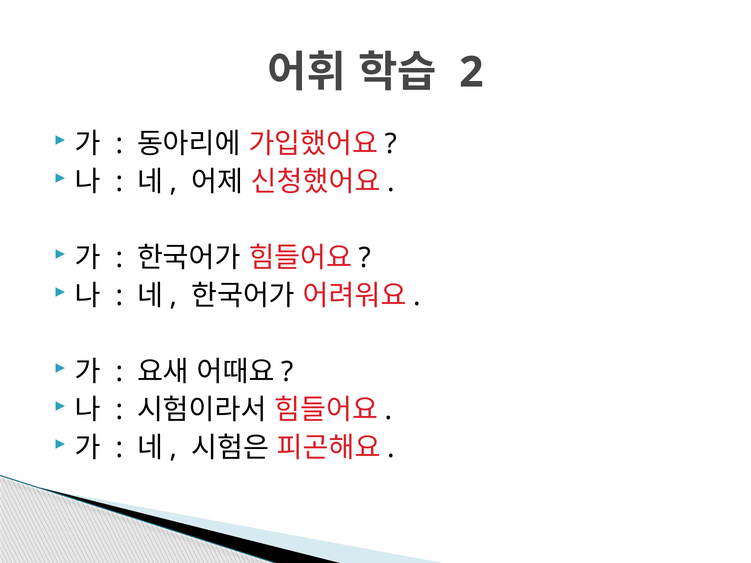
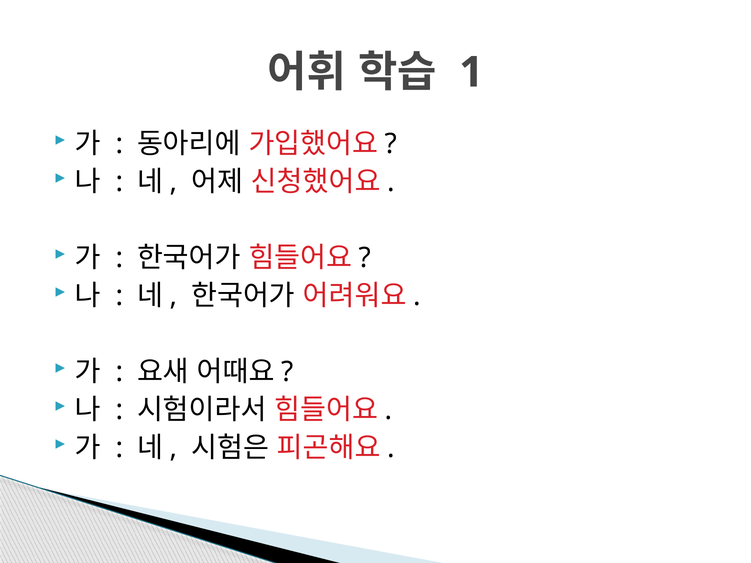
2: 2 -> 1
